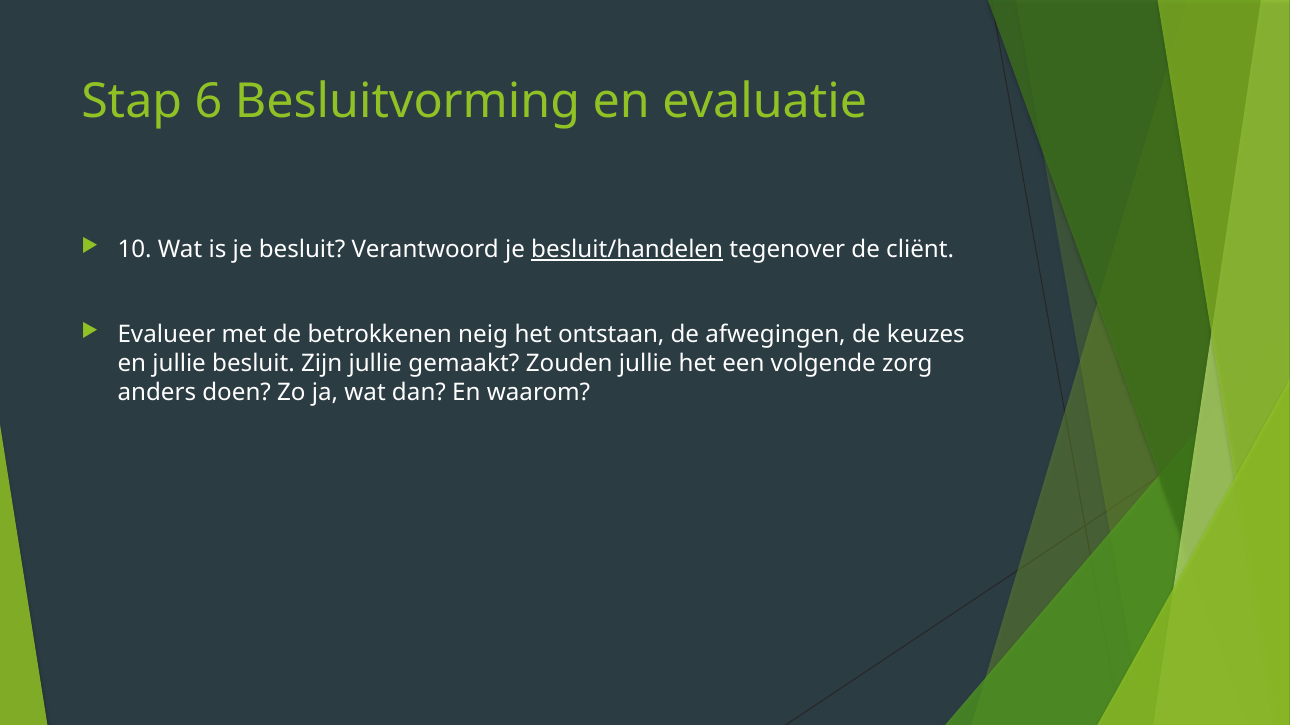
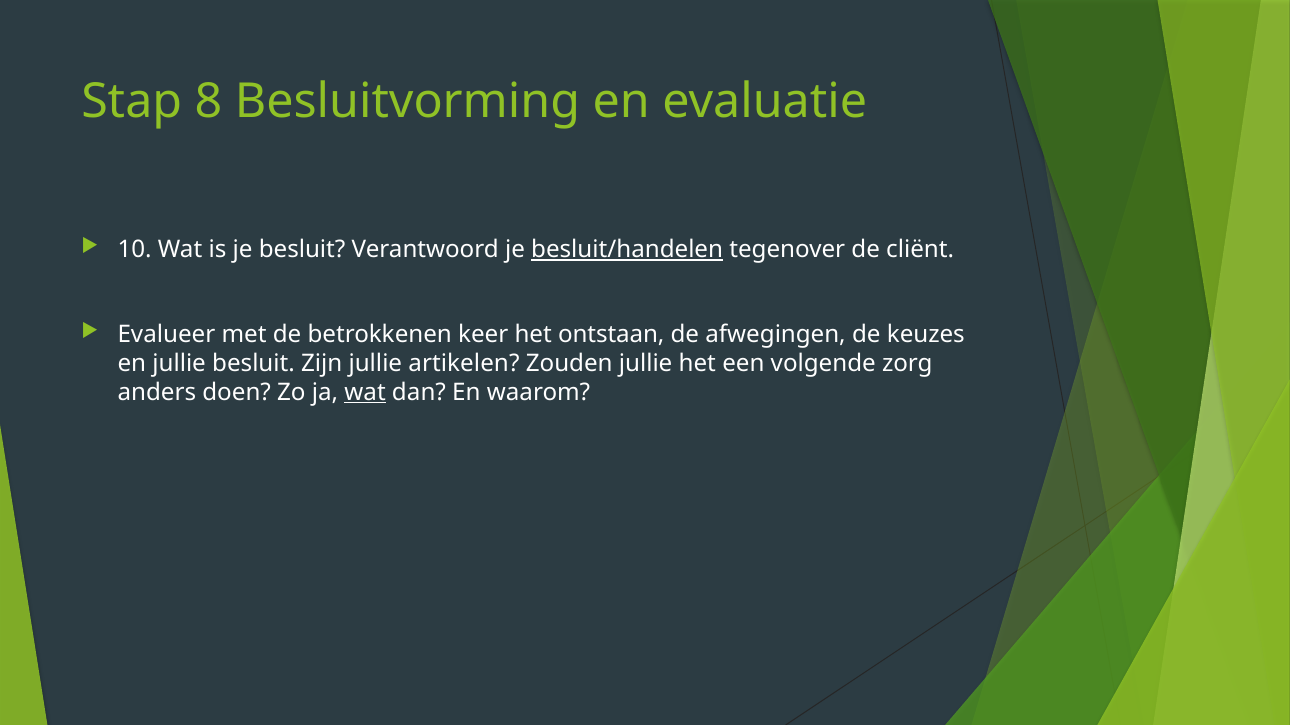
6: 6 -> 8
neig: neig -> keer
gemaakt: gemaakt -> artikelen
wat at (365, 393) underline: none -> present
